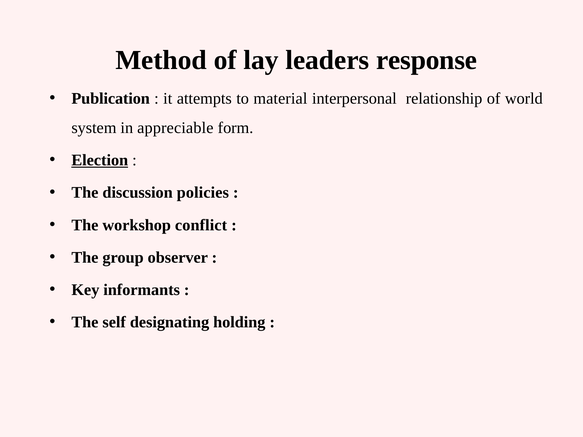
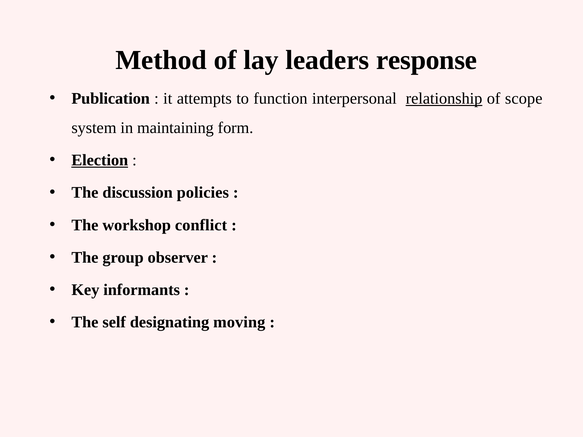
material: material -> function
relationship underline: none -> present
world: world -> scope
appreciable: appreciable -> maintaining
holding: holding -> moving
